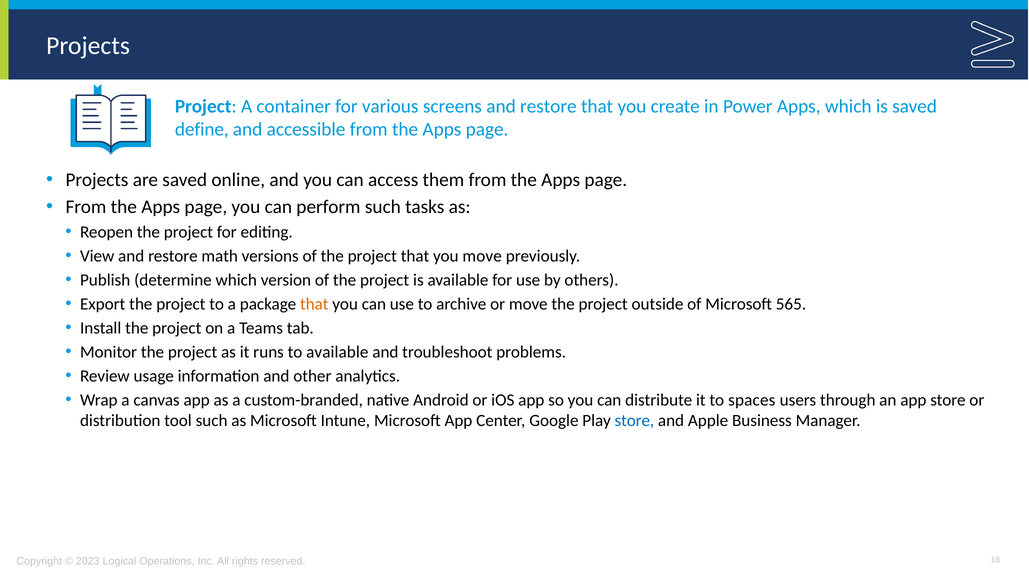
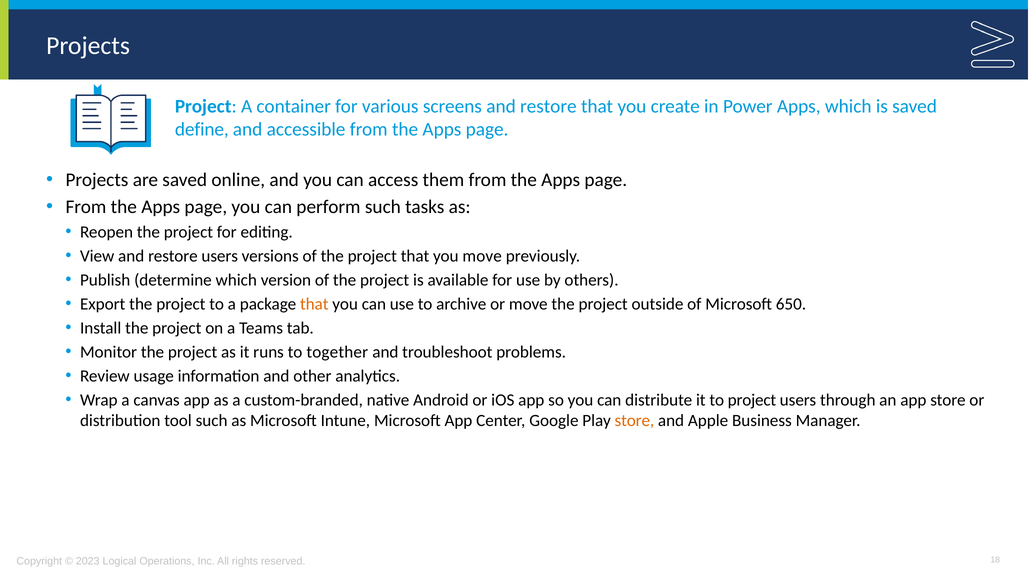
restore math: math -> users
565: 565 -> 650
to available: available -> together
to spaces: spaces -> project
store at (634, 421) colour: blue -> orange
